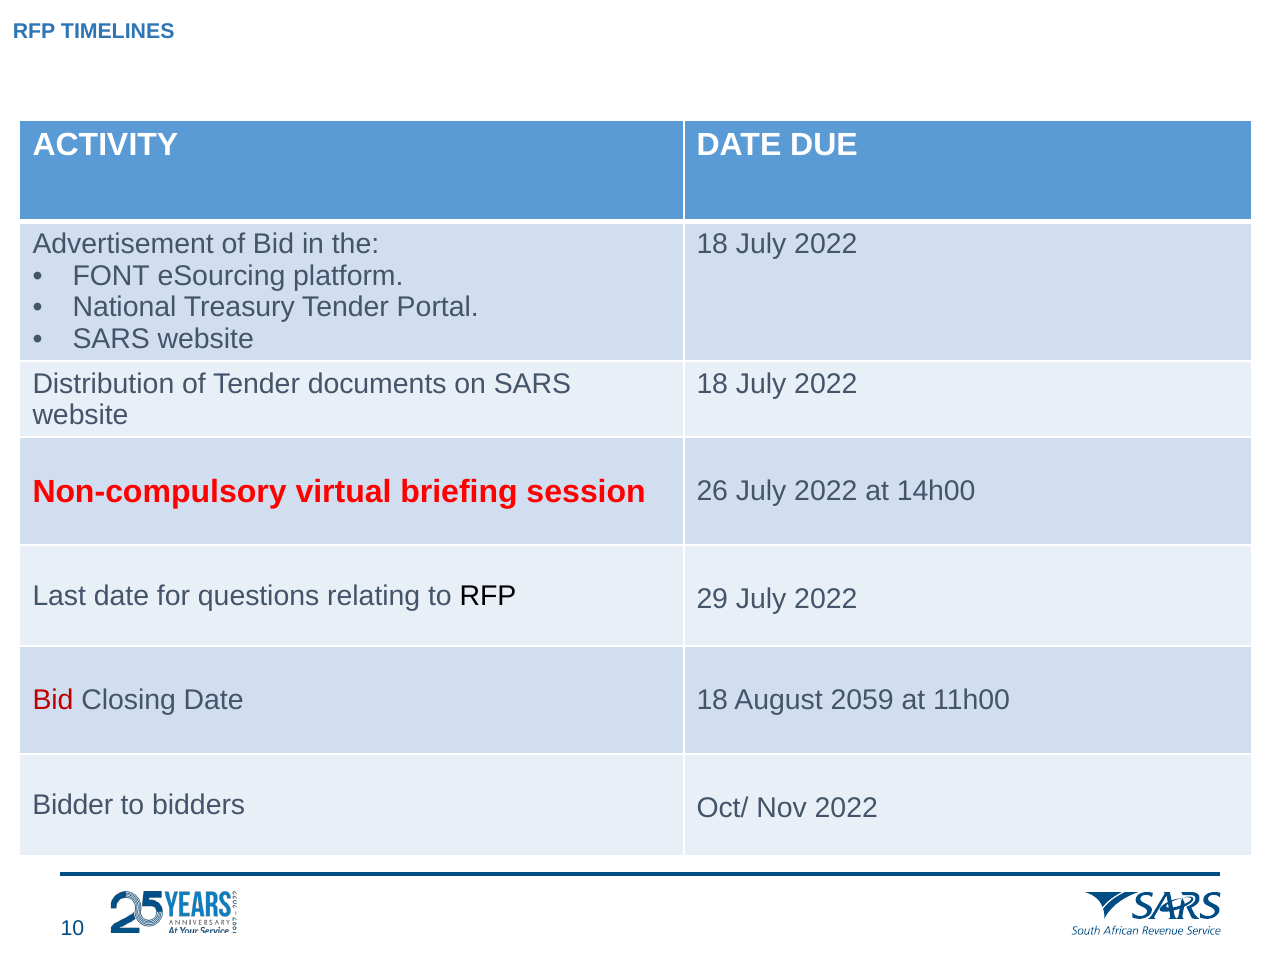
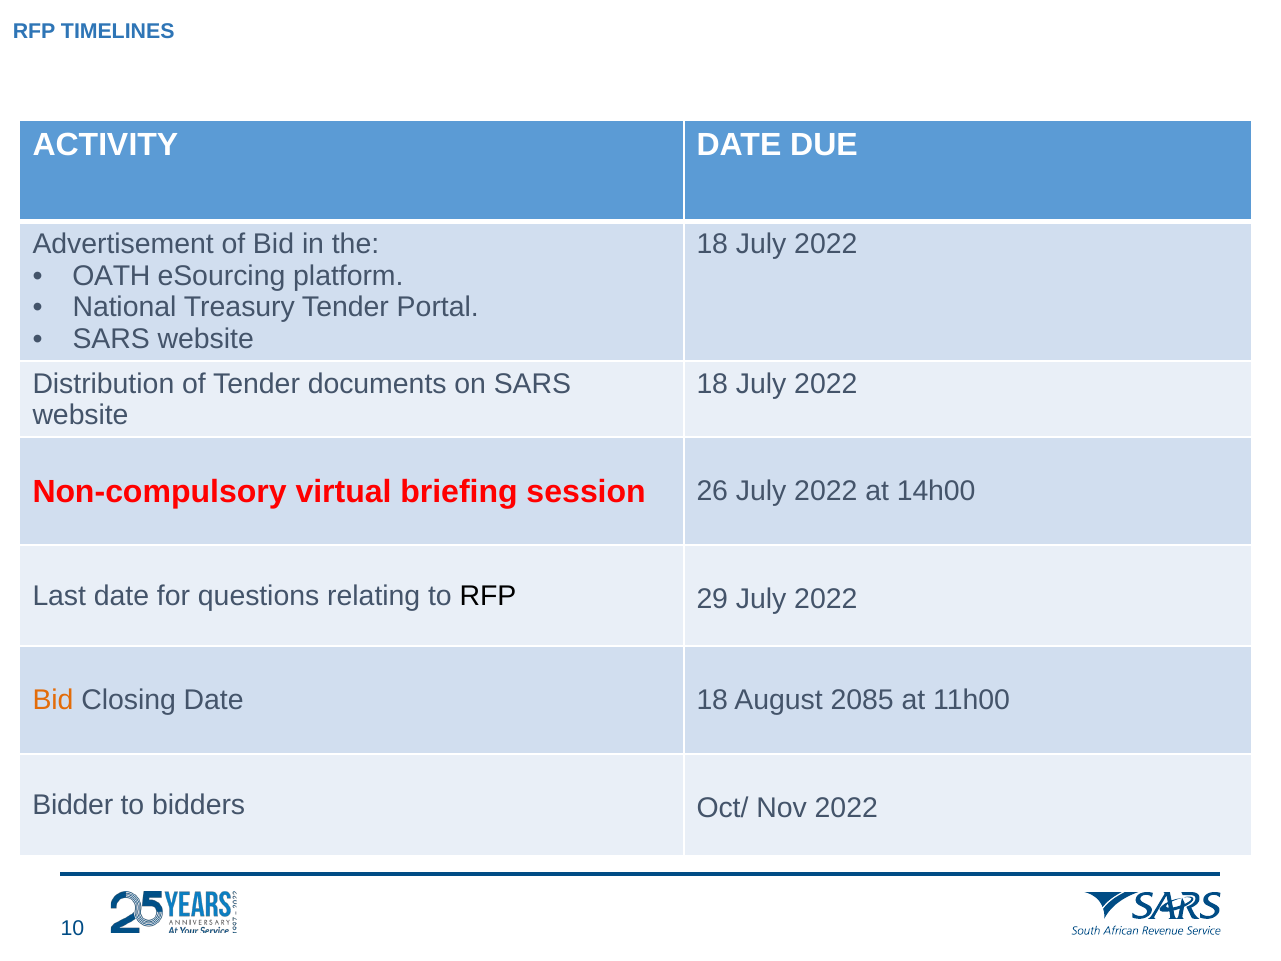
FONT: FONT -> OATH
Bid at (53, 700) colour: red -> orange
2059: 2059 -> 2085
